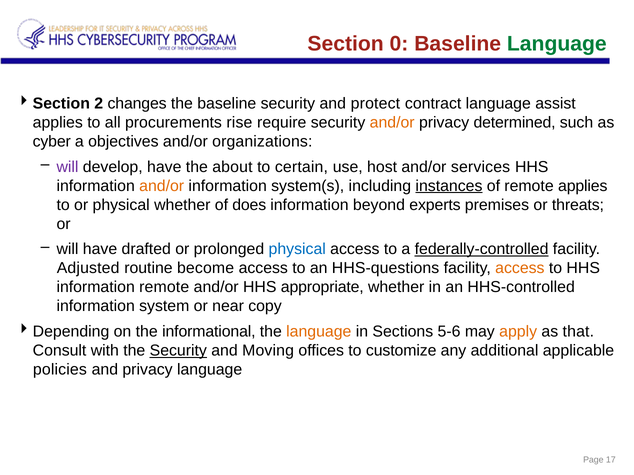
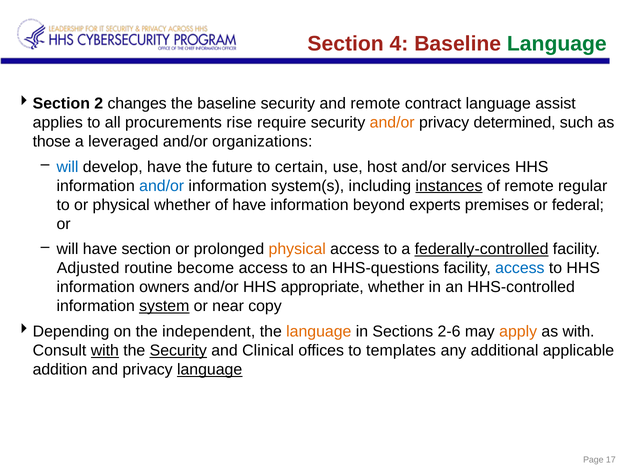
0: 0 -> 4
and protect: protect -> remote
cyber: cyber -> those
objectives: objectives -> leveraged
will at (68, 167) colour: purple -> blue
about: about -> future
and/or at (162, 186) colour: orange -> blue
remote applies: applies -> regular
of does: does -> have
threats: threats -> federal
have drafted: drafted -> section
physical at (297, 249) colour: blue -> orange
access at (520, 268) colour: orange -> blue
information remote: remote -> owners
system underline: none -> present
informational: informational -> independent
5-6: 5-6 -> 2-6
as that: that -> with
with at (105, 351) underline: none -> present
Moving: Moving -> Clinical
customize: customize -> templates
policies: policies -> addition
language at (210, 370) underline: none -> present
